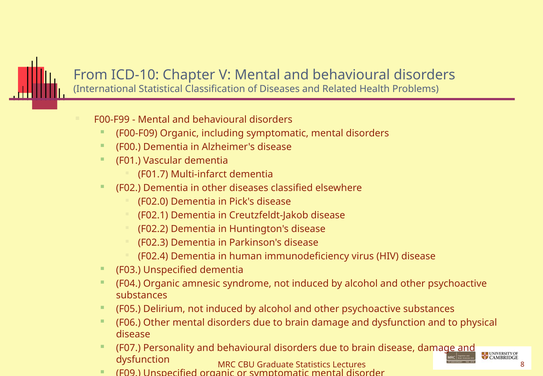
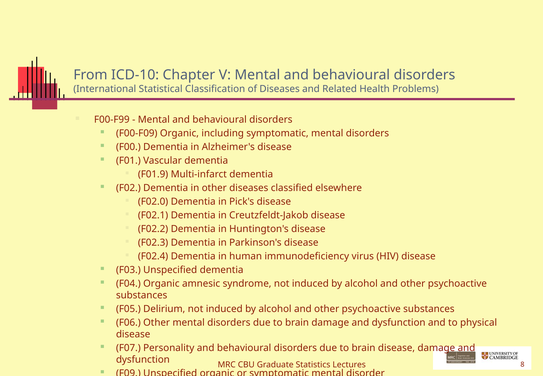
F01.7: F01.7 -> F01.9
